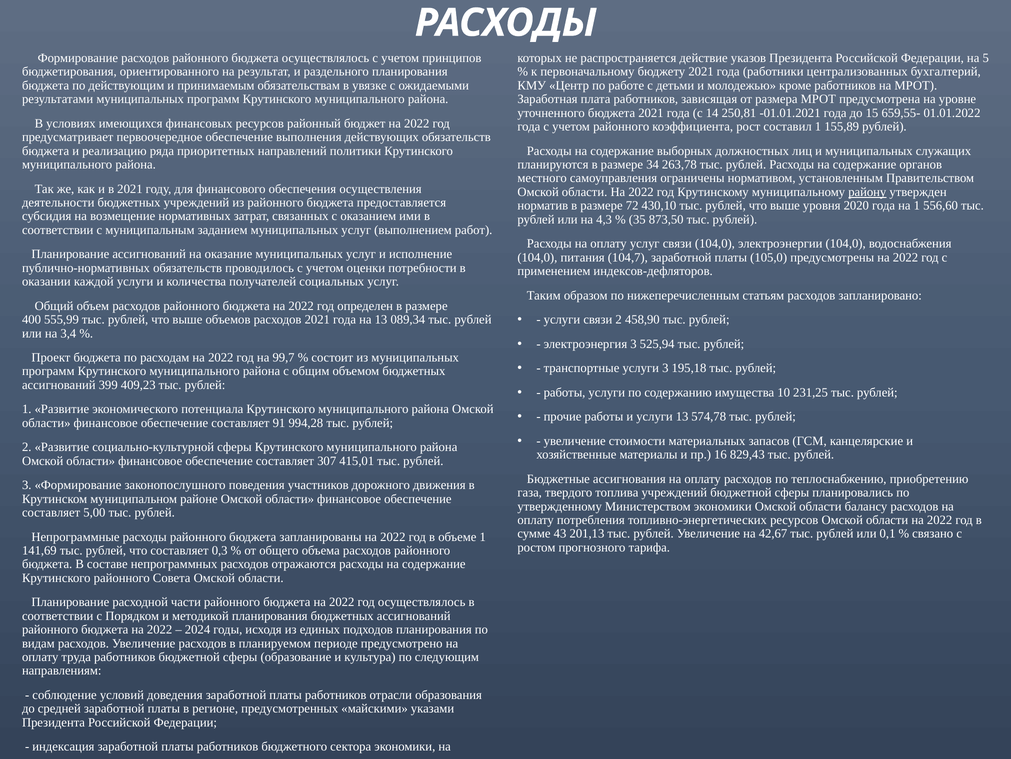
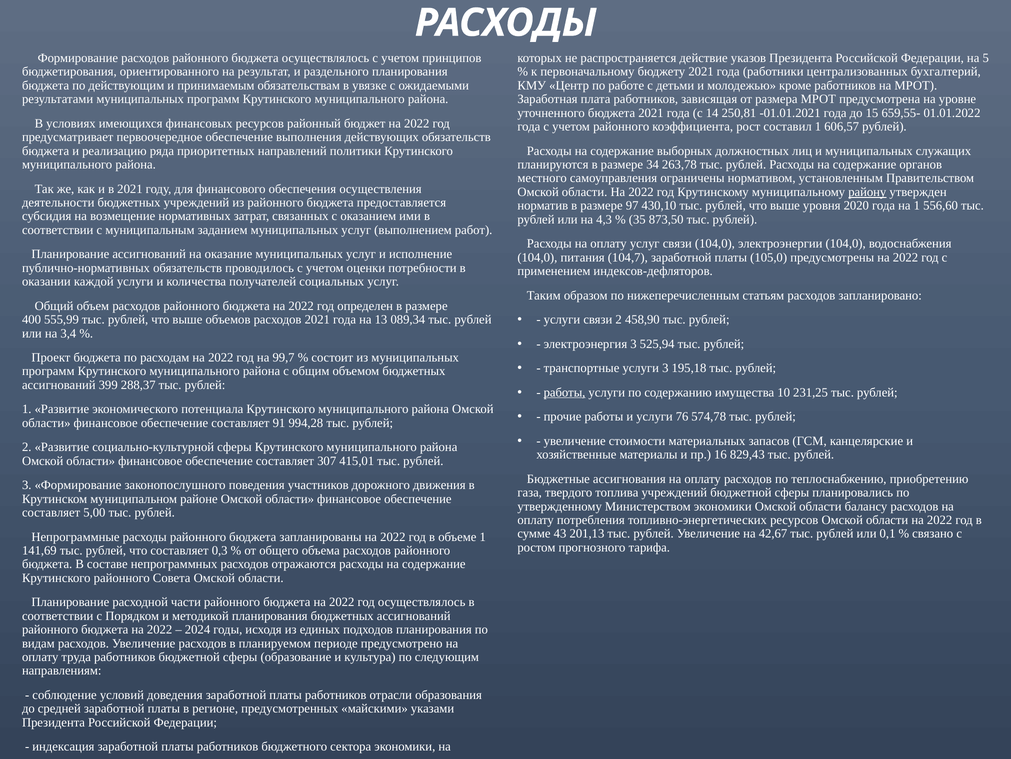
155,89: 155,89 -> 606,57
72: 72 -> 97
409,23: 409,23 -> 288,37
работы at (565, 392) underline: none -> present
услуги 13: 13 -> 76
